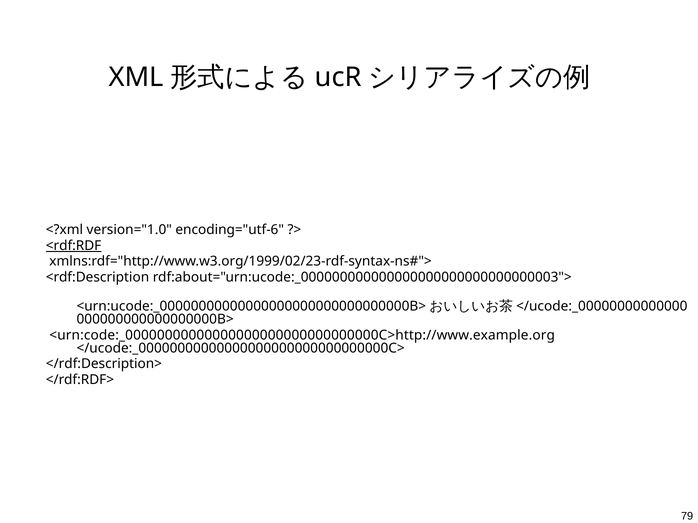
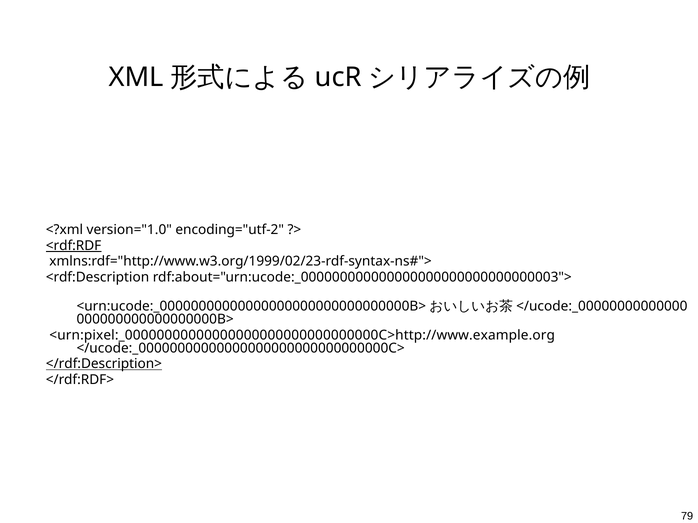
encoding="utf-6: encoding="utf-6 -> encoding="utf-2
<urn:code:_00000000000000000000000000000000C>http://www.example.org: <urn:code:_00000000000000000000000000000000C>http://www.example.org -> <urn:pixel:_00000000000000000000000000000000C>http://www.example.org
</rdf:Description> underline: none -> present
